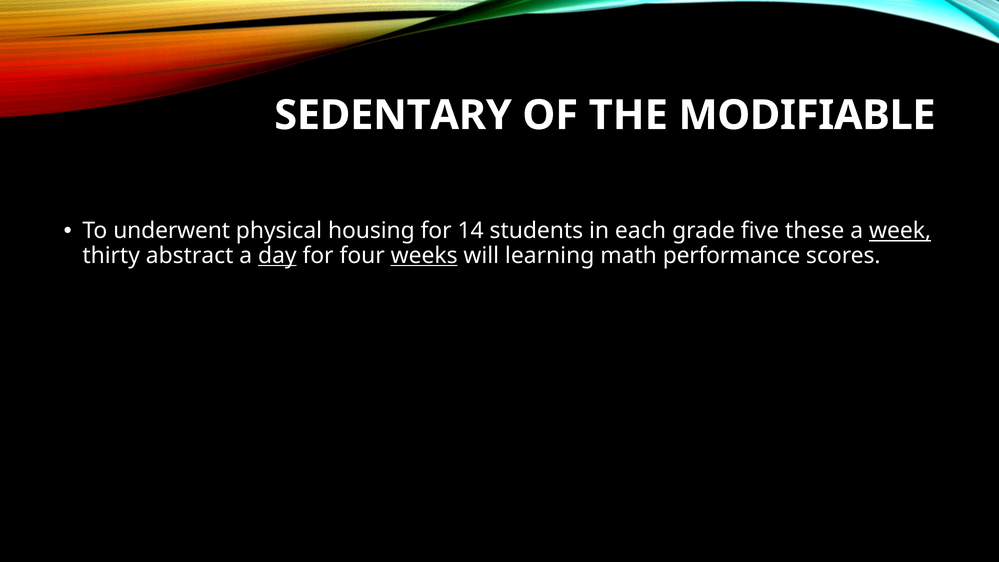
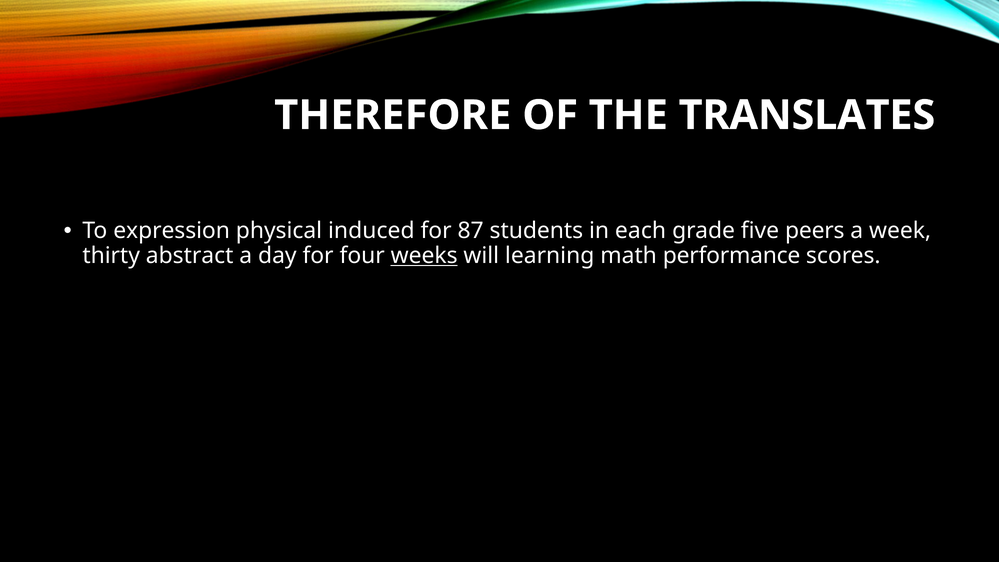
SEDENTARY: SEDENTARY -> THEREFORE
MODIFIABLE: MODIFIABLE -> TRANSLATES
underwent: underwent -> expression
housing: housing -> induced
14: 14 -> 87
these: these -> peers
week underline: present -> none
day underline: present -> none
